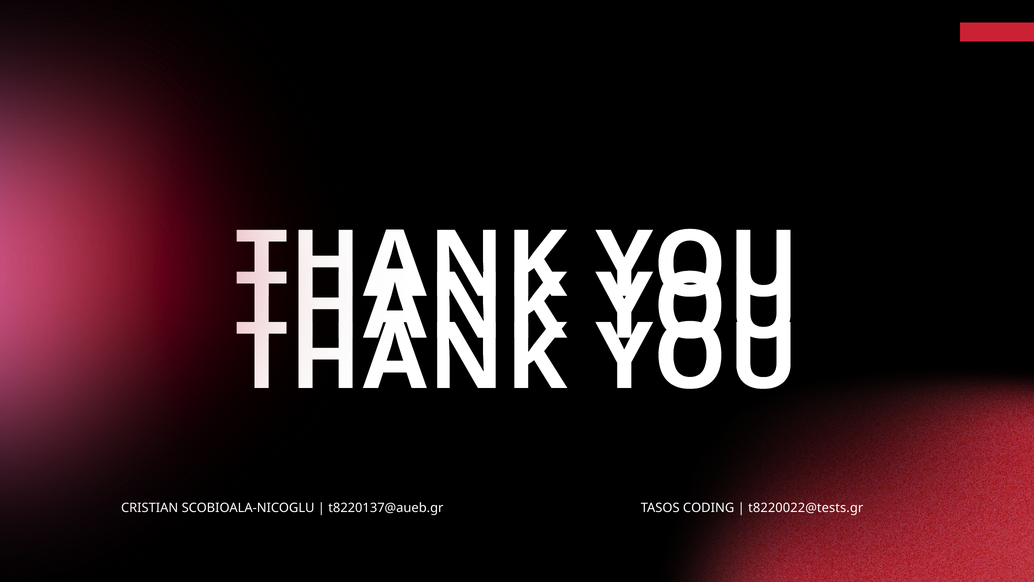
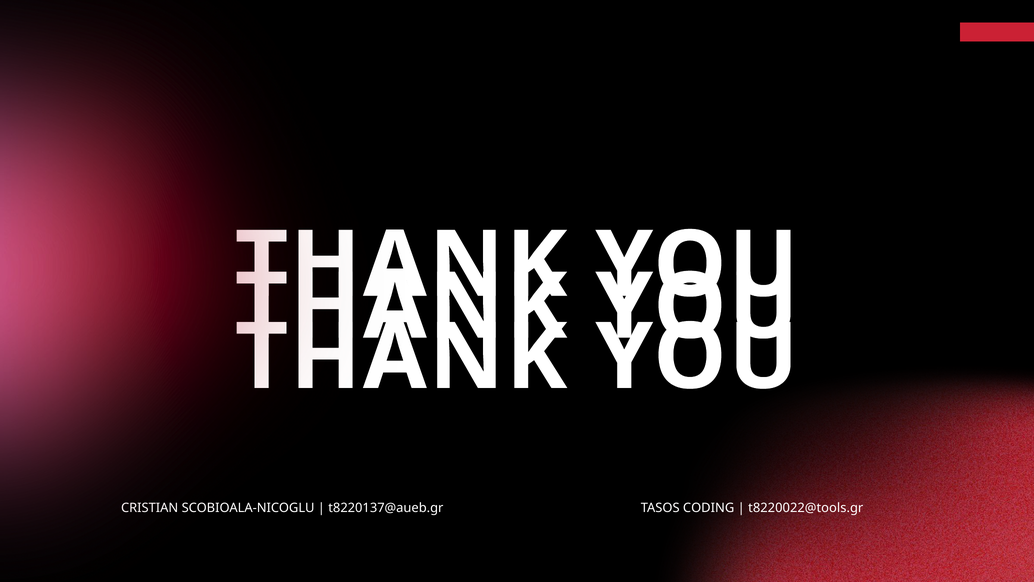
t8220022@tests.gr: t8220022@tests.gr -> t8220022@tools.gr
